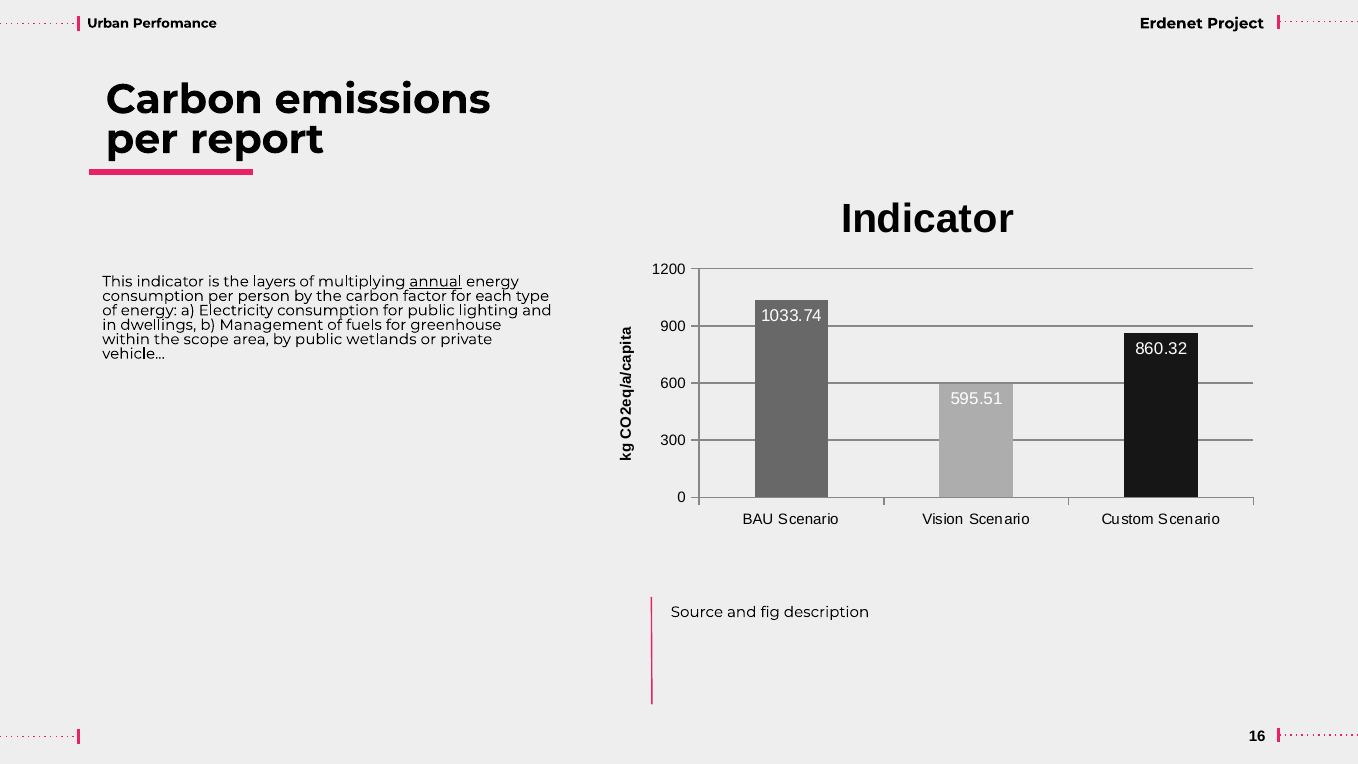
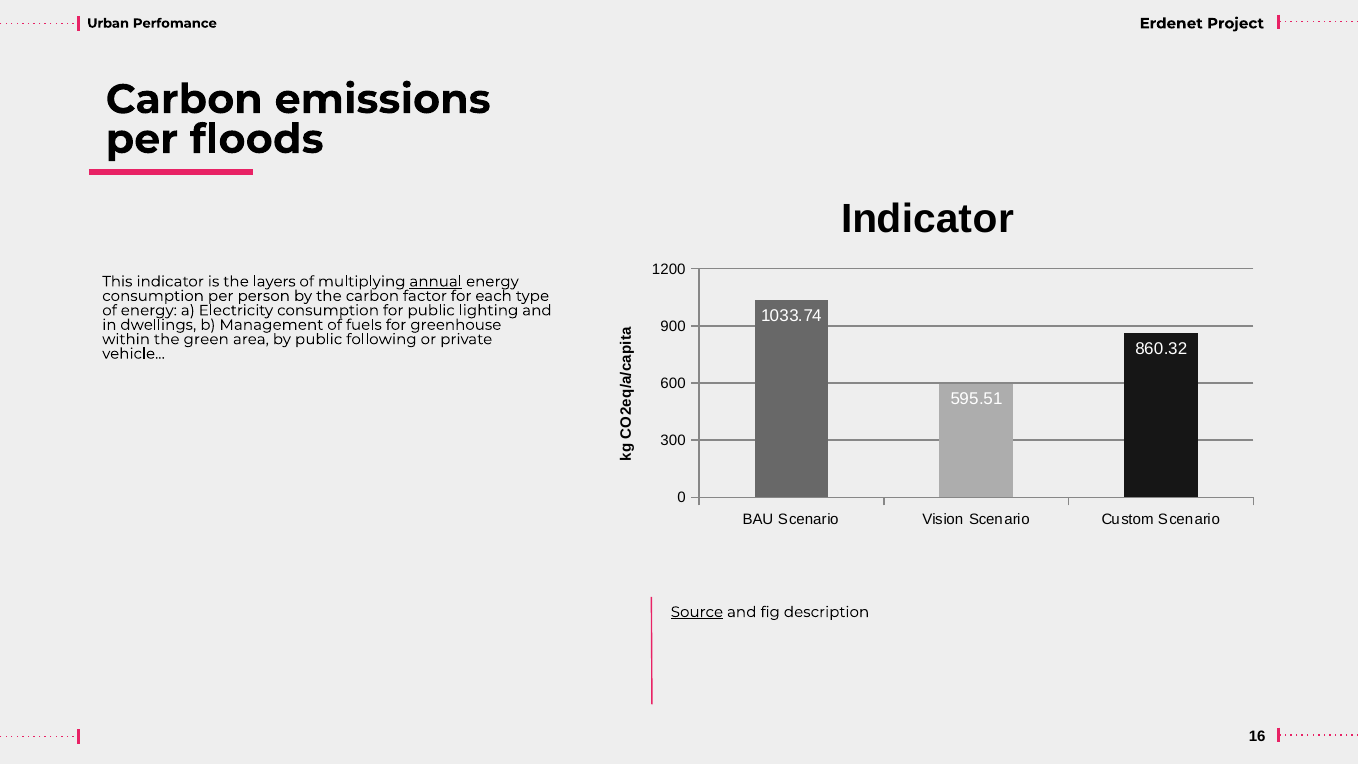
report: report -> floods
scope: scope -> green
wetlands: wetlands -> following
Source underline: none -> present
